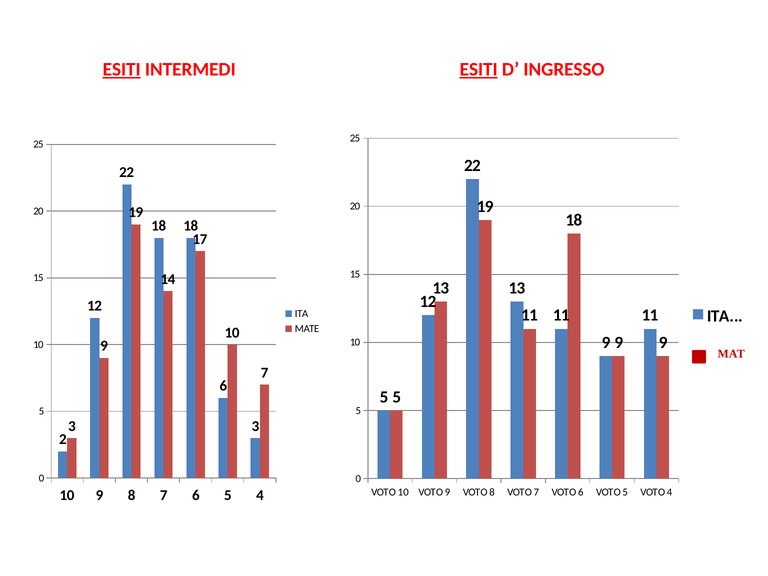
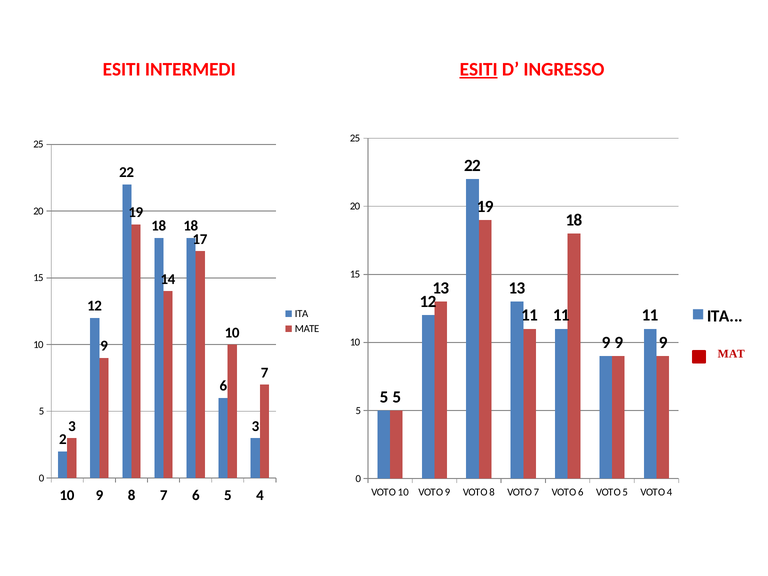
ESITI at (122, 70) underline: present -> none
